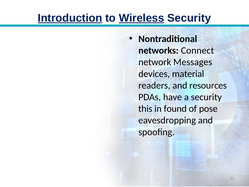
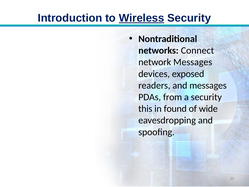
Introduction underline: present -> none
material: material -> exposed
and resources: resources -> messages
have: have -> from
pose: pose -> wide
